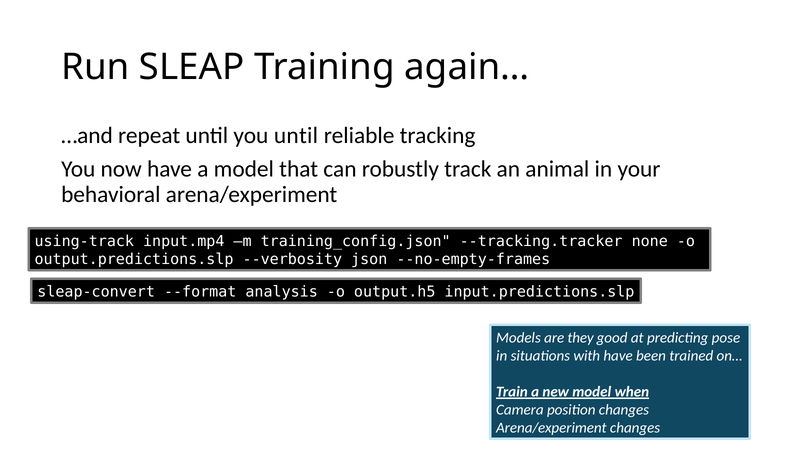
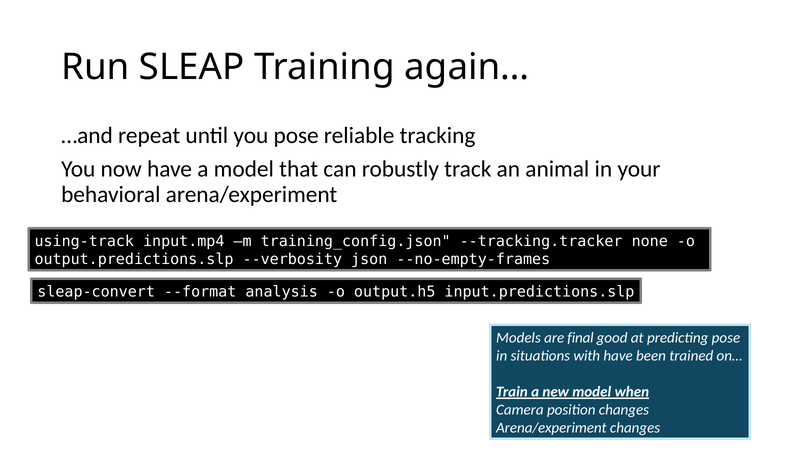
you until: until -> pose
they: they -> final
